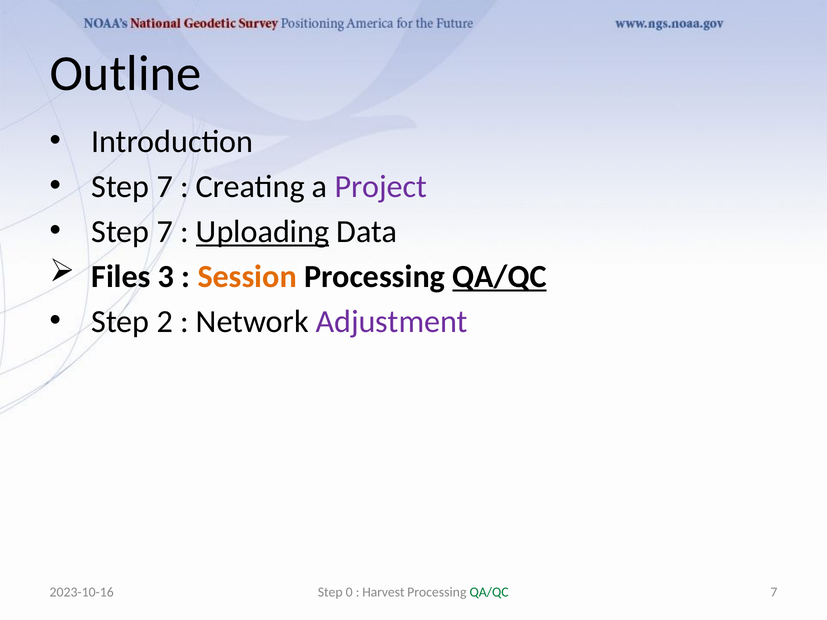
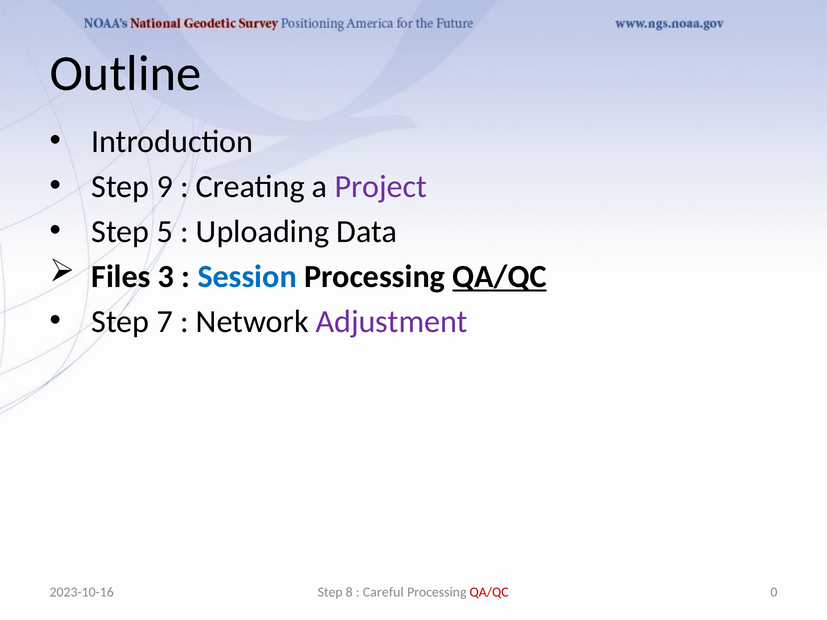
7 at (165, 187): 7 -> 9
7 at (165, 232): 7 -> 5
Uploading underline: present -> none
Session colour: orange -> blue
2: 2 -> 7
0: 0 -> 8
Harvest: Harvest -> Careful
QA/QC at (489, 592) colour: green -> red
2023-10-16 7: 7 -> 0
